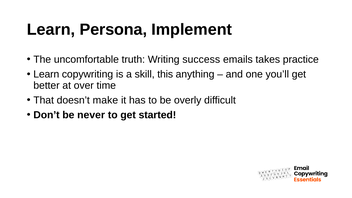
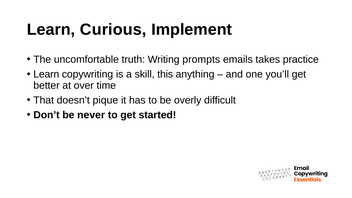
Persona: Persona -> Curious
success: success -> prompts
make: make -> pique
